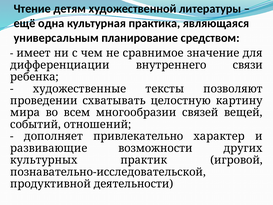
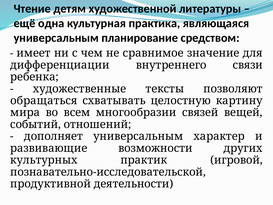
проведении: проведении -> обращаться
дополняет привлекательно: привлекательно -> универсальным
